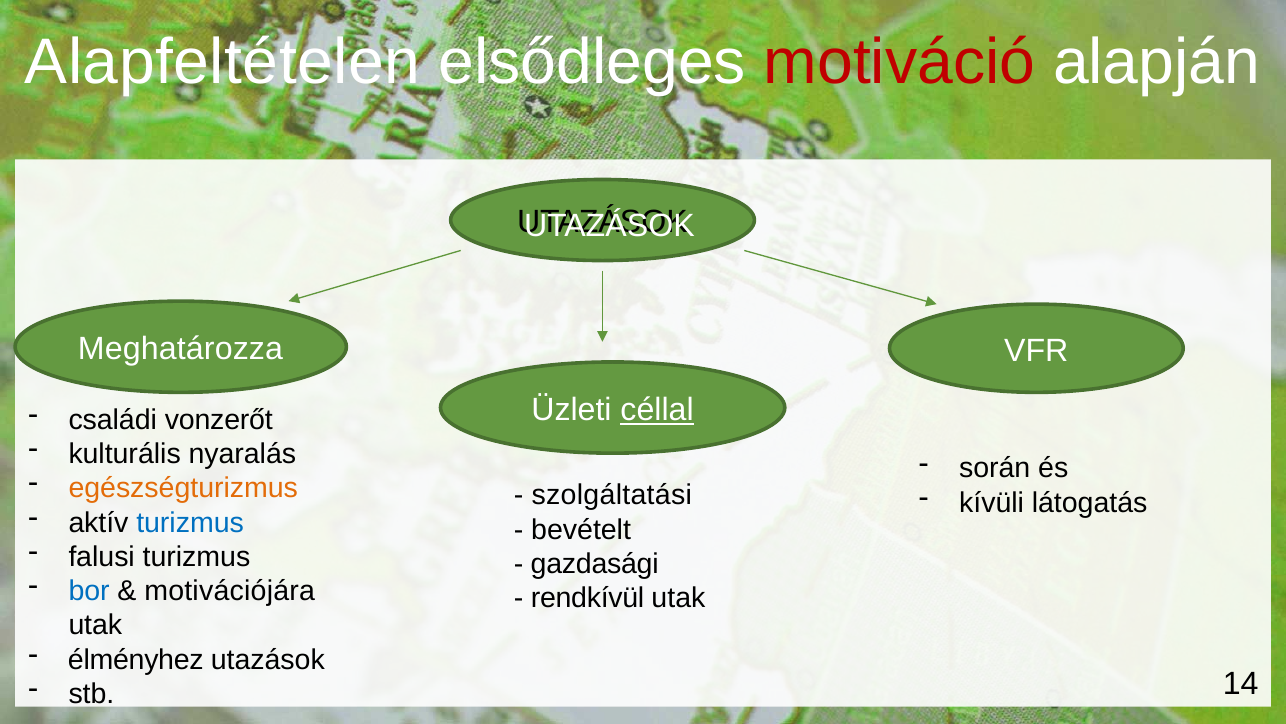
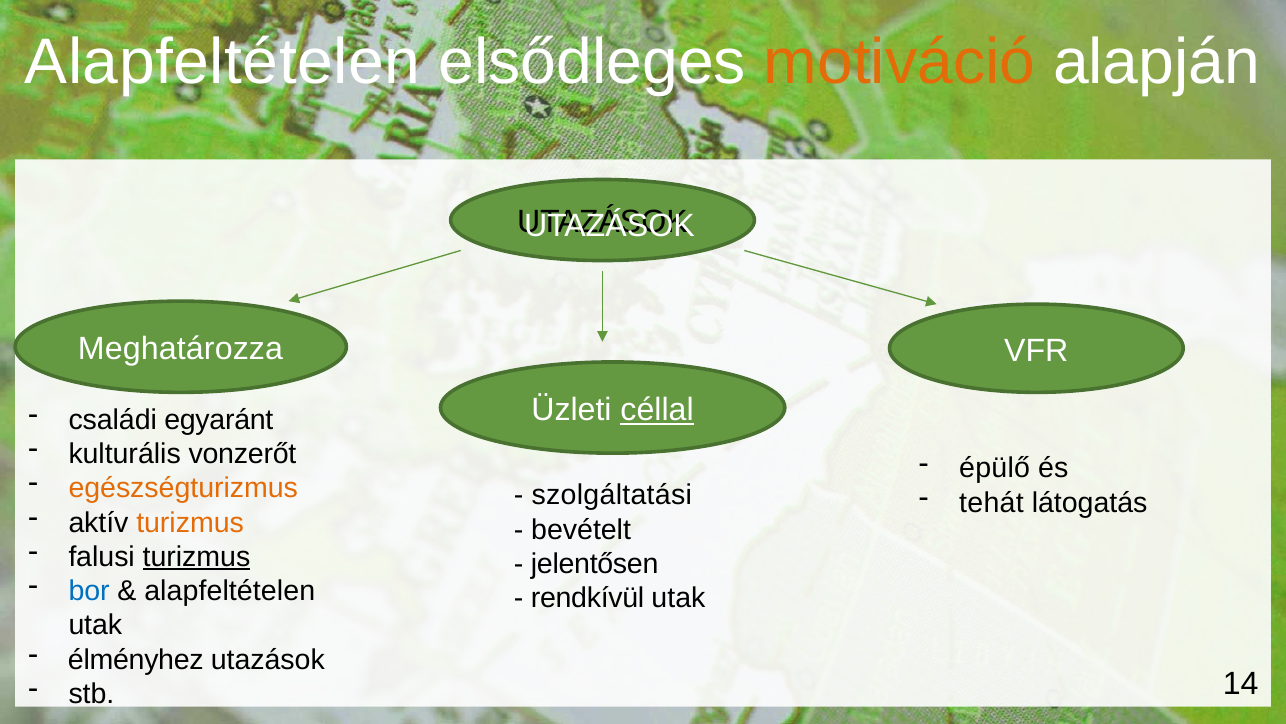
motiváció colour: red -> orange
vonzerőt: vonzerőt -> egyaránt
nyaralás: nyaralás -> vonzerőt
során: során -> épülő
kívüli: kívüli -> tehát
turizmus at (190, 522) colour: blue -> orange
turizmus at (197, 556) underline: none -> present
gazdasági: gazdasági -> jelentősen
motivációjára at (230, 591): motivációjára -> alapfeltételen
